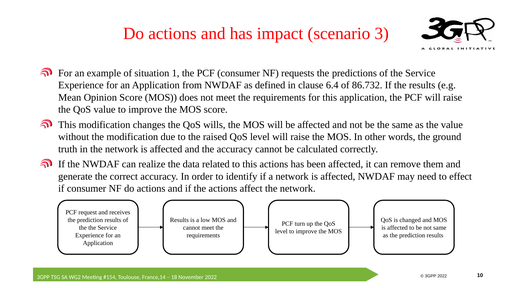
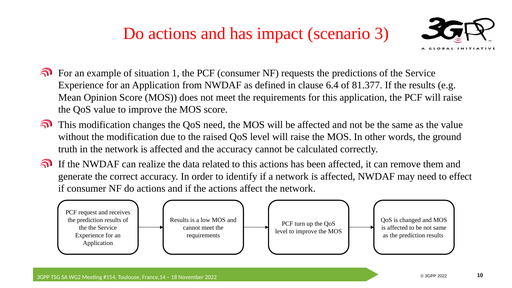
86.732: 86.732 -> 81.377
QoS wills: wills -> need
